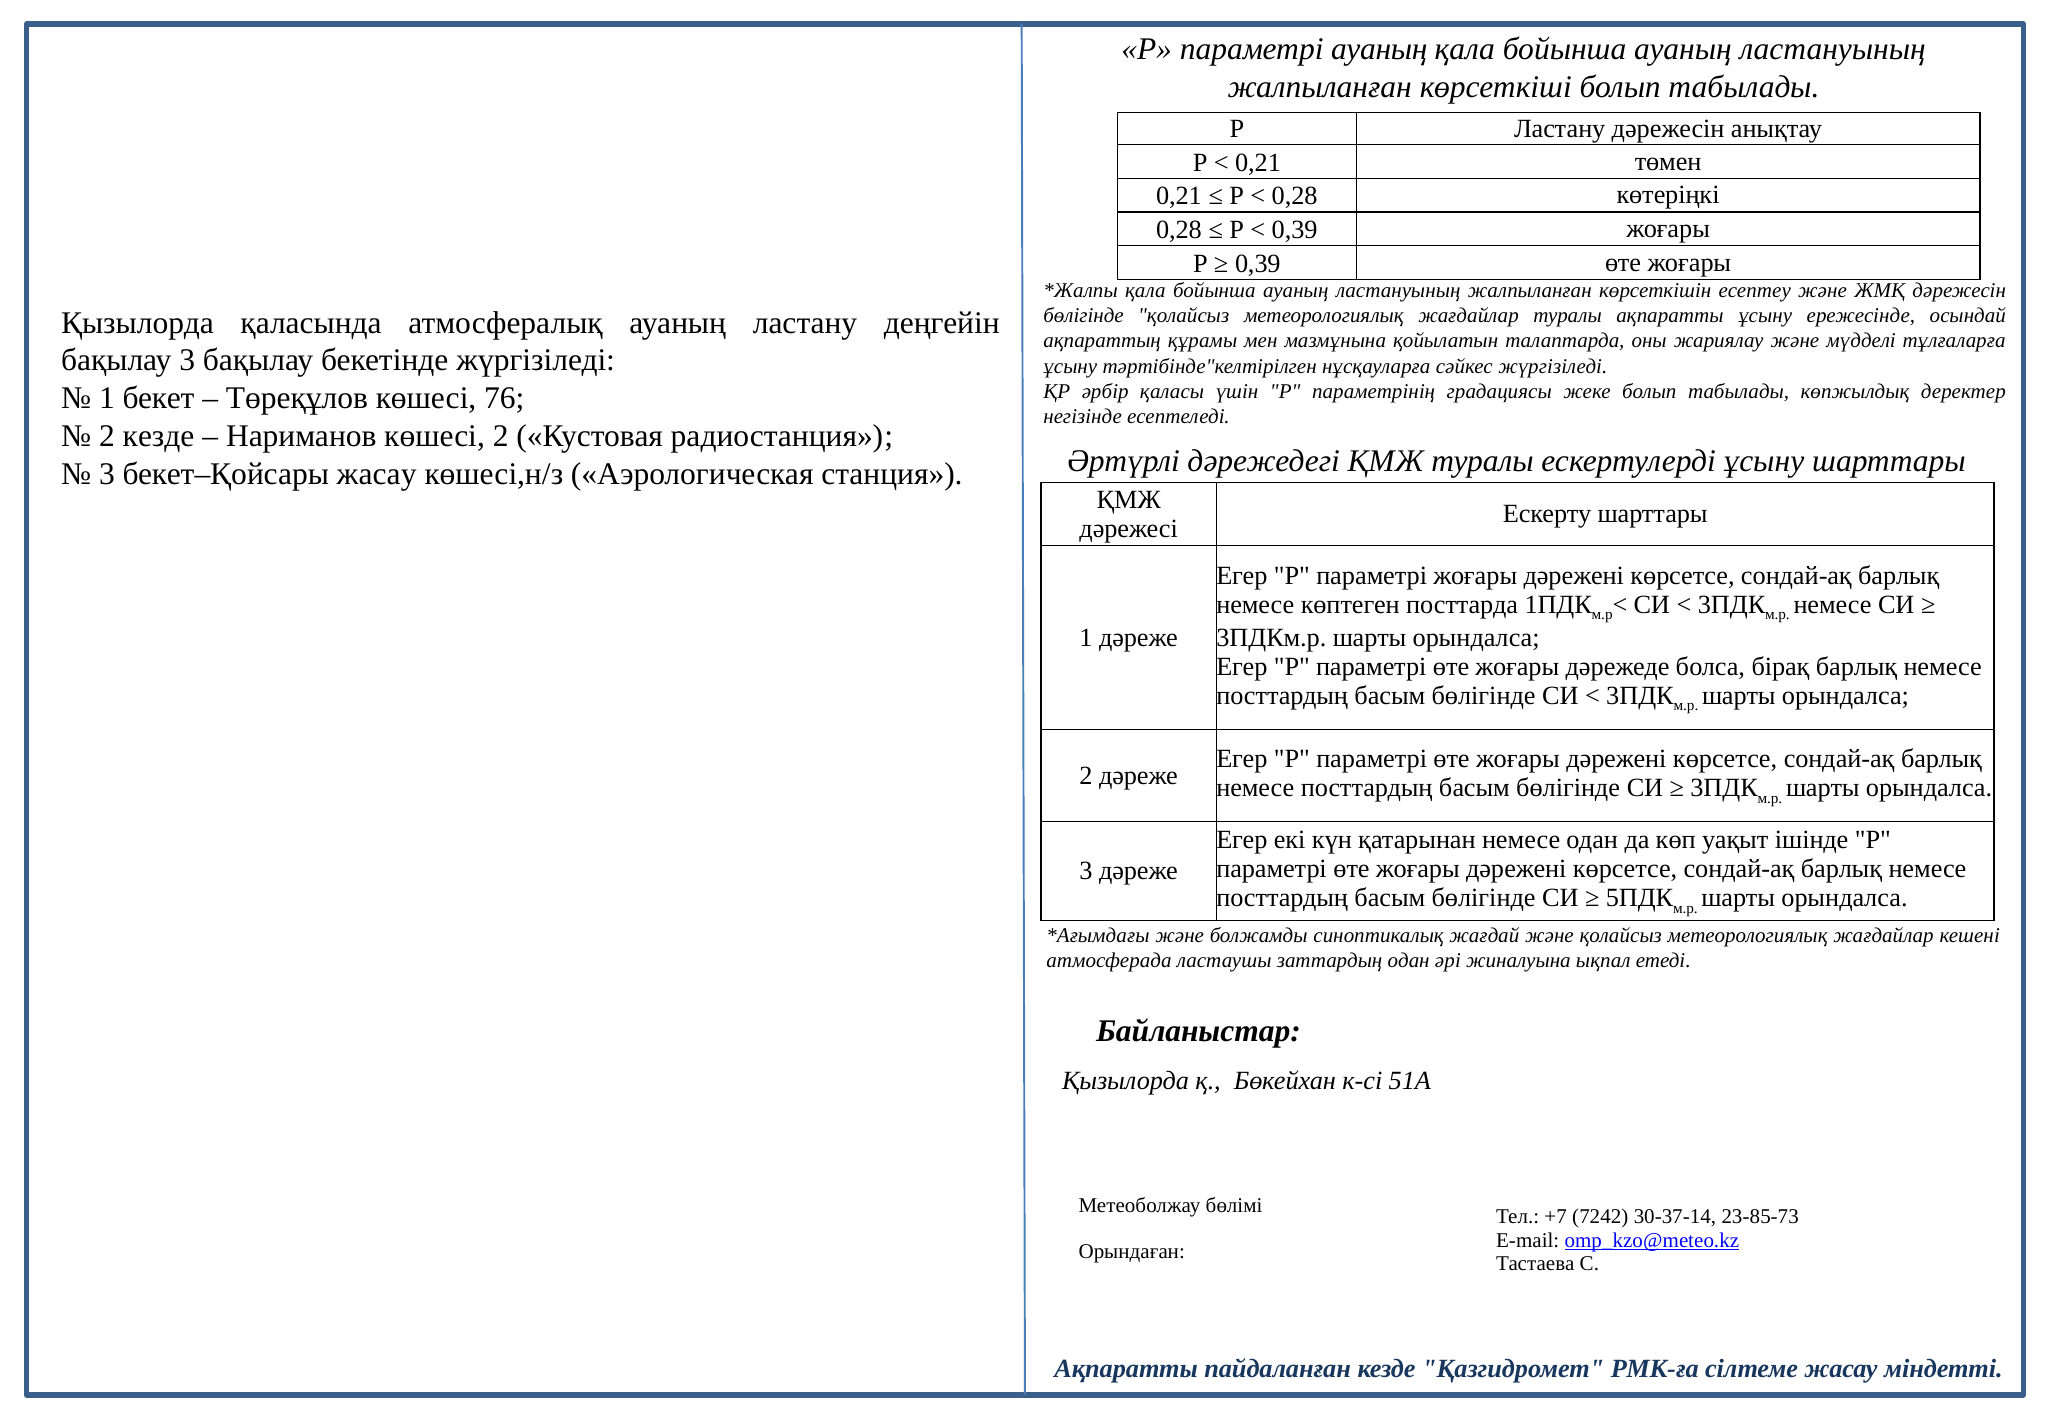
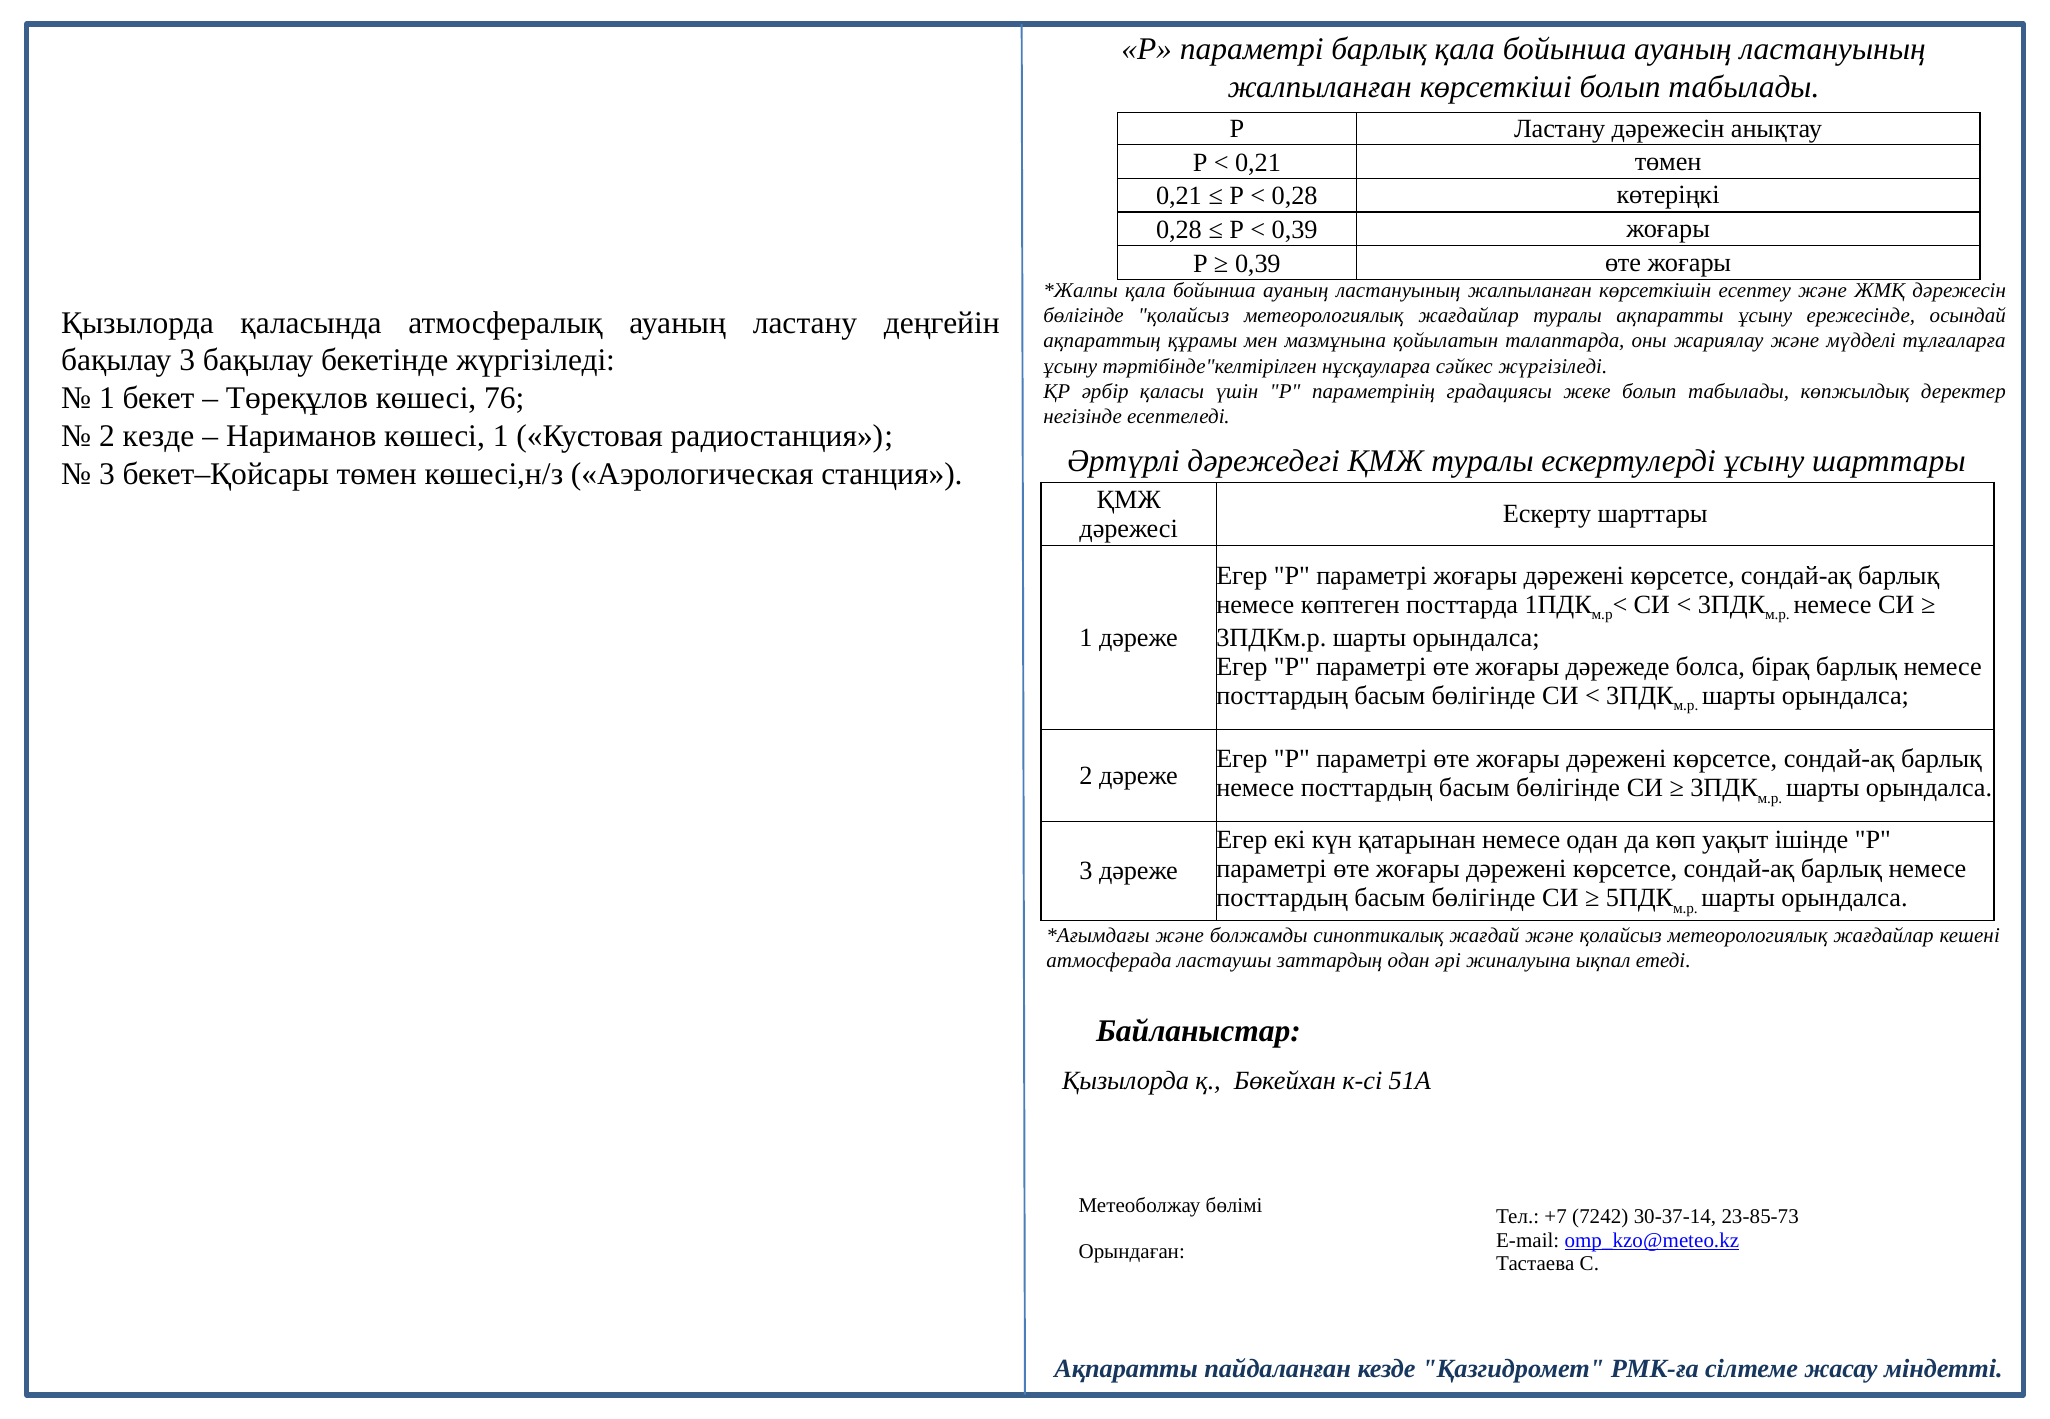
параметрі ауаның: ауаның -> барлық
көшесі 2: 2 -> 1
бекет–Қойсары жасау: жасау -> төмен
